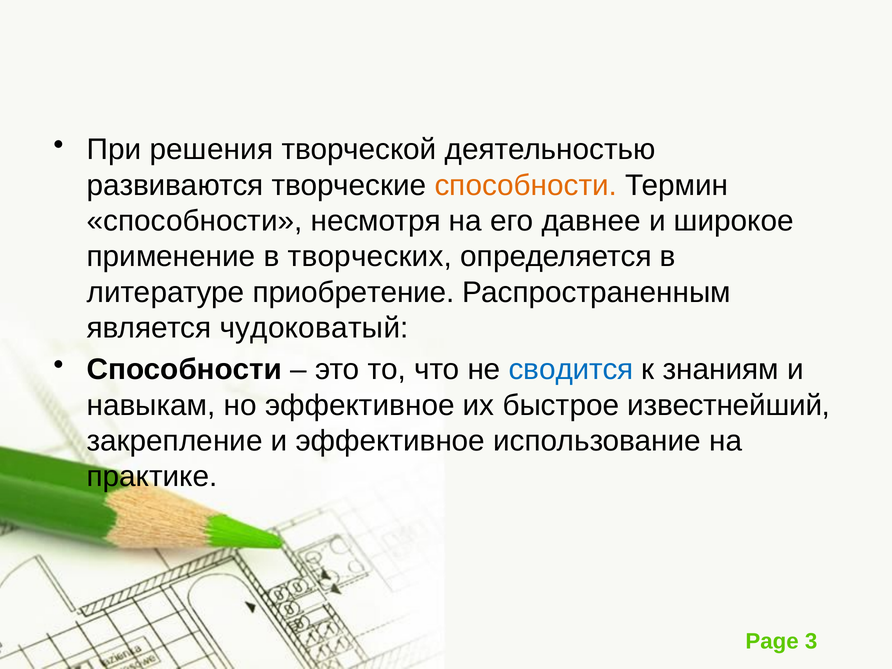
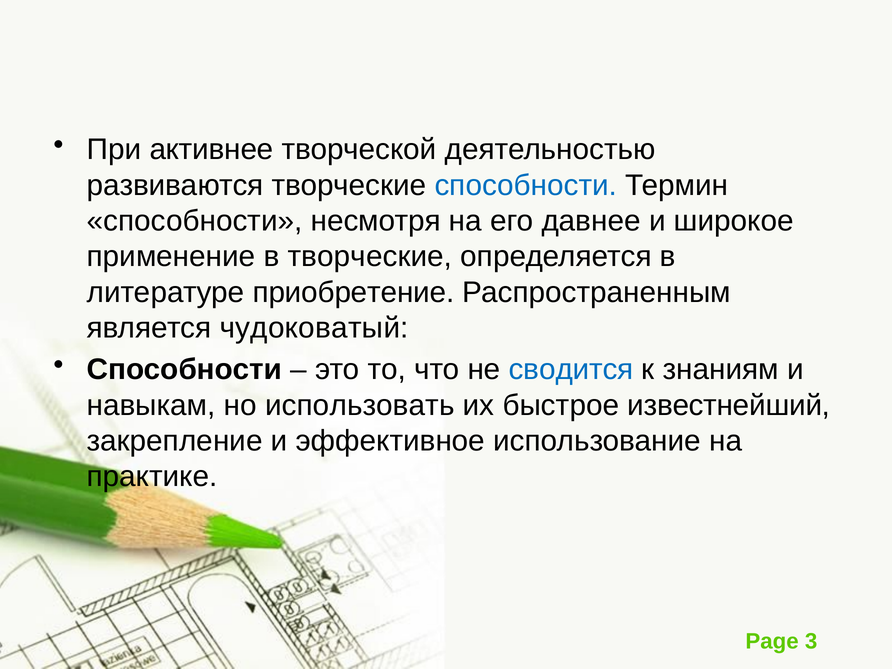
решения: решения -> активнее
способности at (526, 185) colour: orange -> blue
в творческих: творческих -> творческие
но эффективное: эффективное -> использовать
